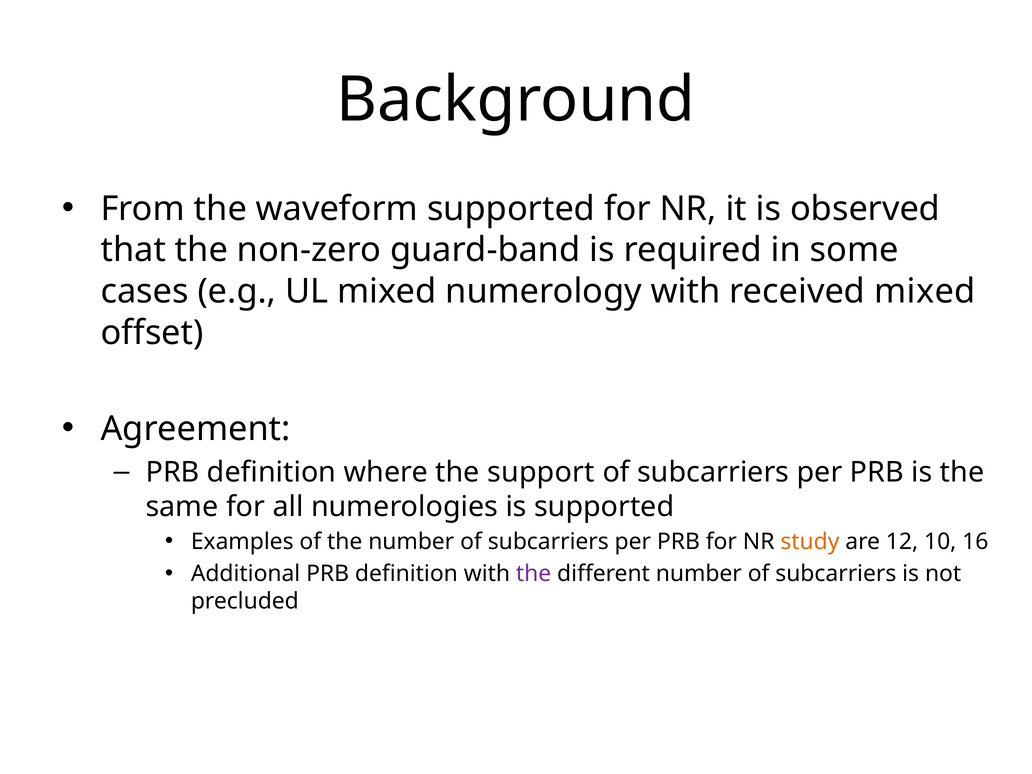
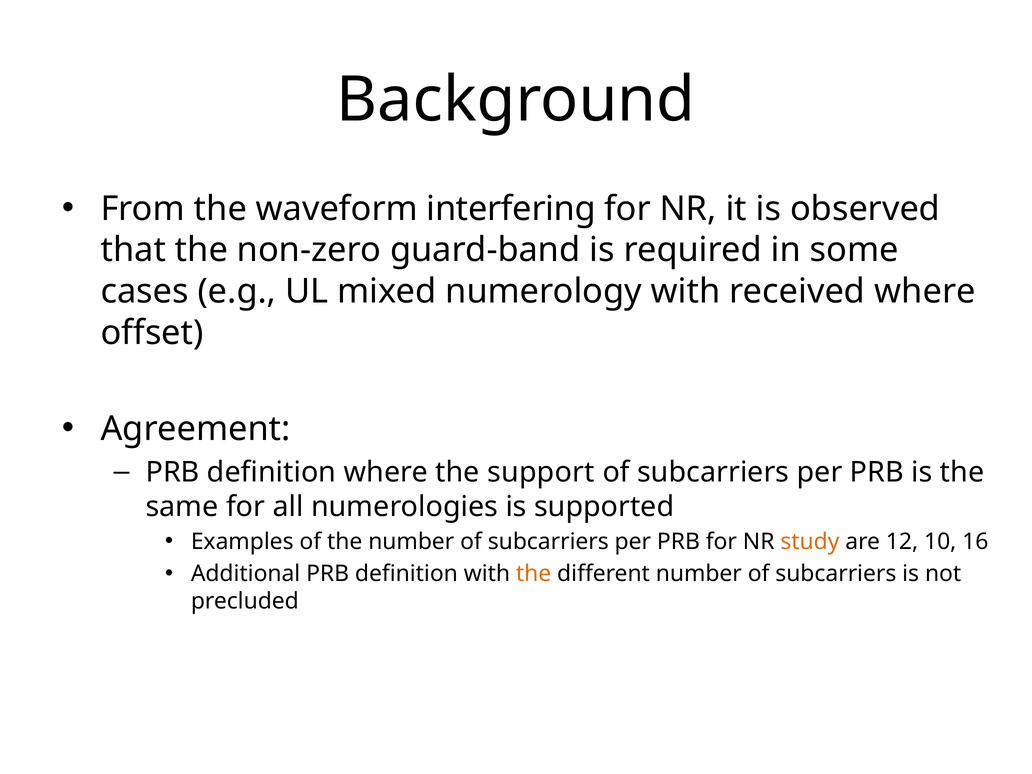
waveform supported: supported -> interfering
received mixed: mixed -> where
the at (534, 574) colour: purple -> orange
